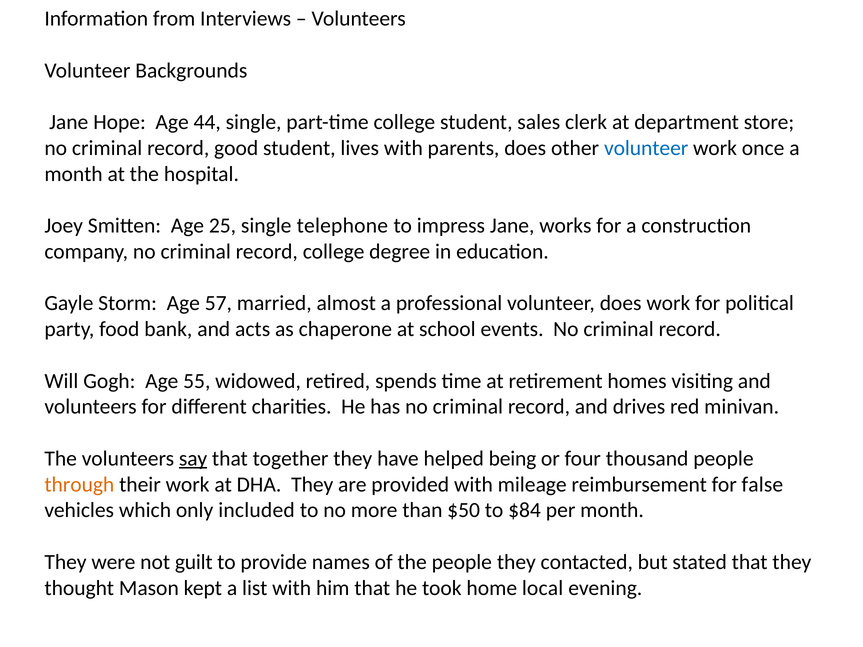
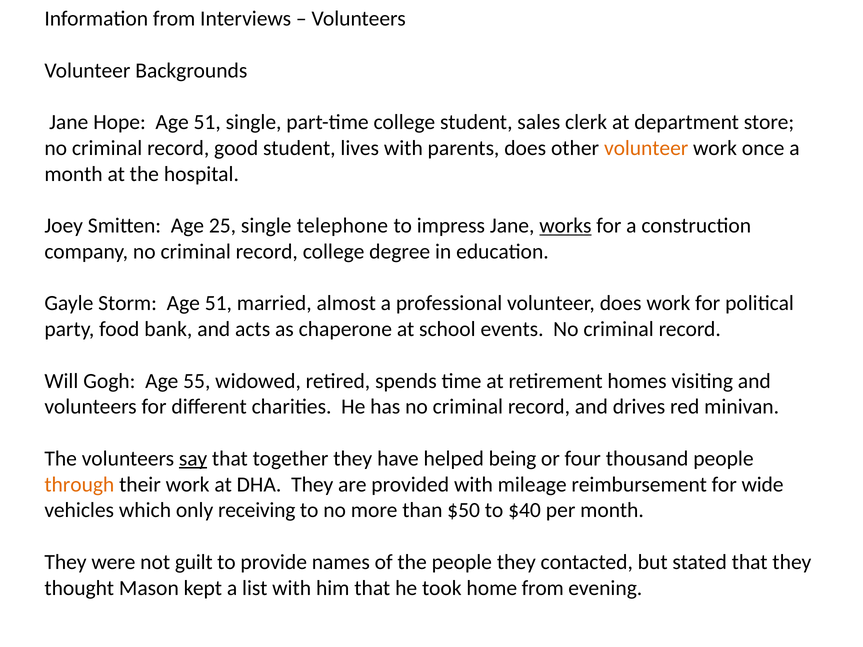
Hope Age 44: 44 -> 51
volunteer at (646, 148) colour: blue -> orange
works underline: none -> present
Storm Age 57: 57 -> 51
false: false -> wide
included: included -> receiving
$84: $84 -> $40
home local: local -> from
